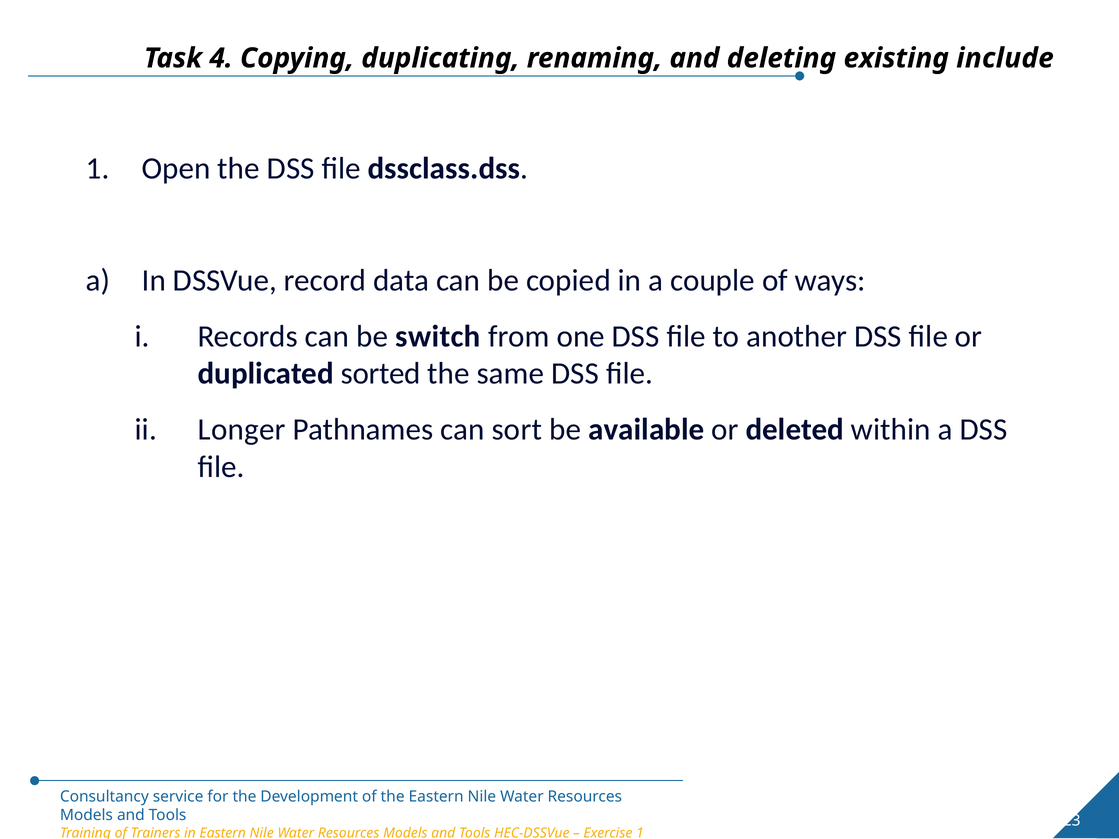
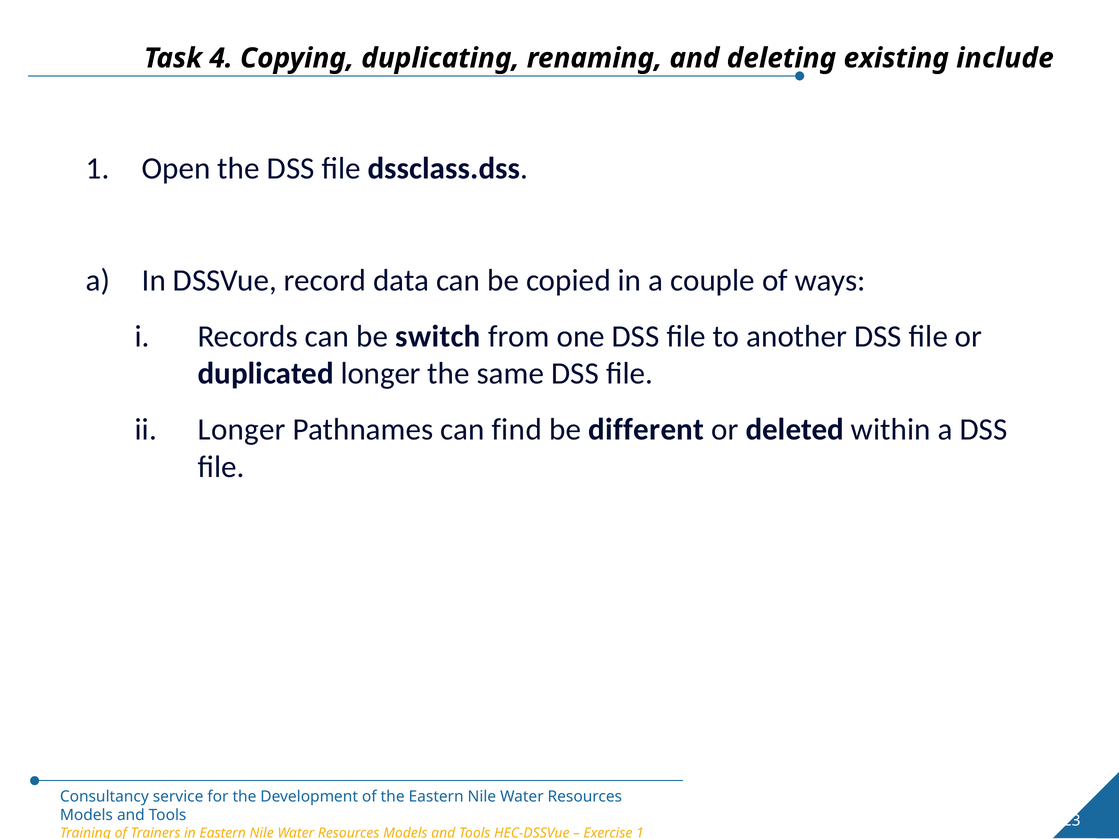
duplicated sorted: sorted -> longer
sort: sort -> find
available: available -> different
